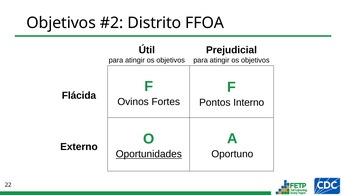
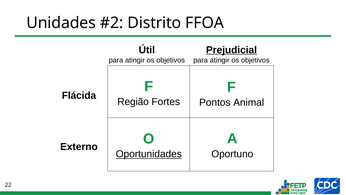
Objetivos at (61, 23): Objetivos -> Unidades
Prejudicial underline: none -> present
Ovinos: Ovinos -> Região
Interno: Interno -> Animal
